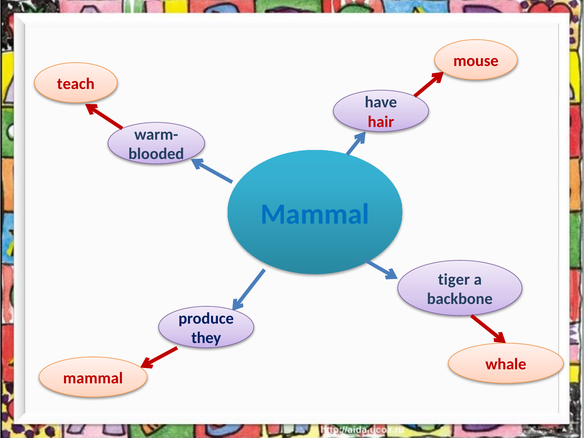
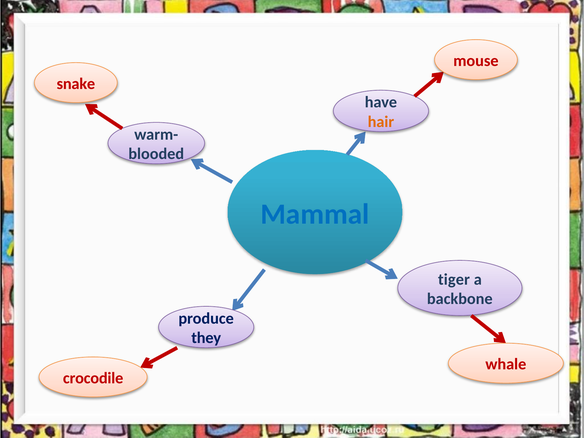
teach: teach -> snake
hair colour: red -> orange
mammal at (93, 378): mammal -> crocodile
